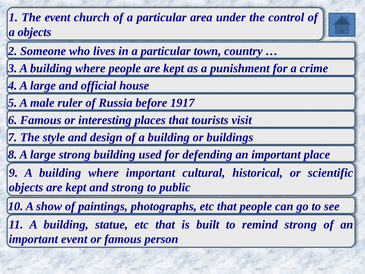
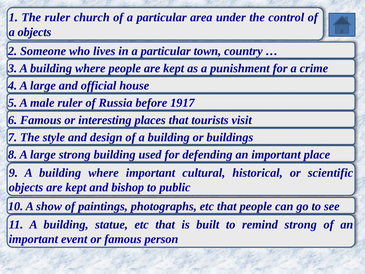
The event: event -> ruler
and strong: strong -> bishop
